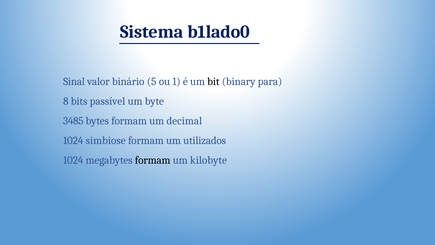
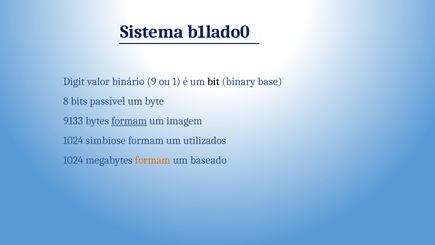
Sinal: Sinal -> Digit
5: 5 -> 9
para: para -> base
3485: 3485 -> 9133
formam at (129, 121) underline: none -> present
decimal: decimal -> imagem
formam at (153, 160) colour: black -> orange
kilobyte: kilobyte -> baseado
